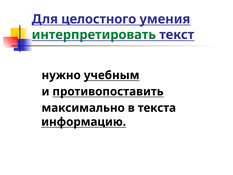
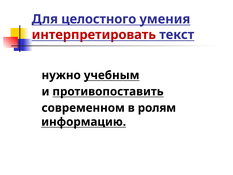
интерпретировать colour: green -> red
максимально: максимально -> современном
текста: текста -> ролям
